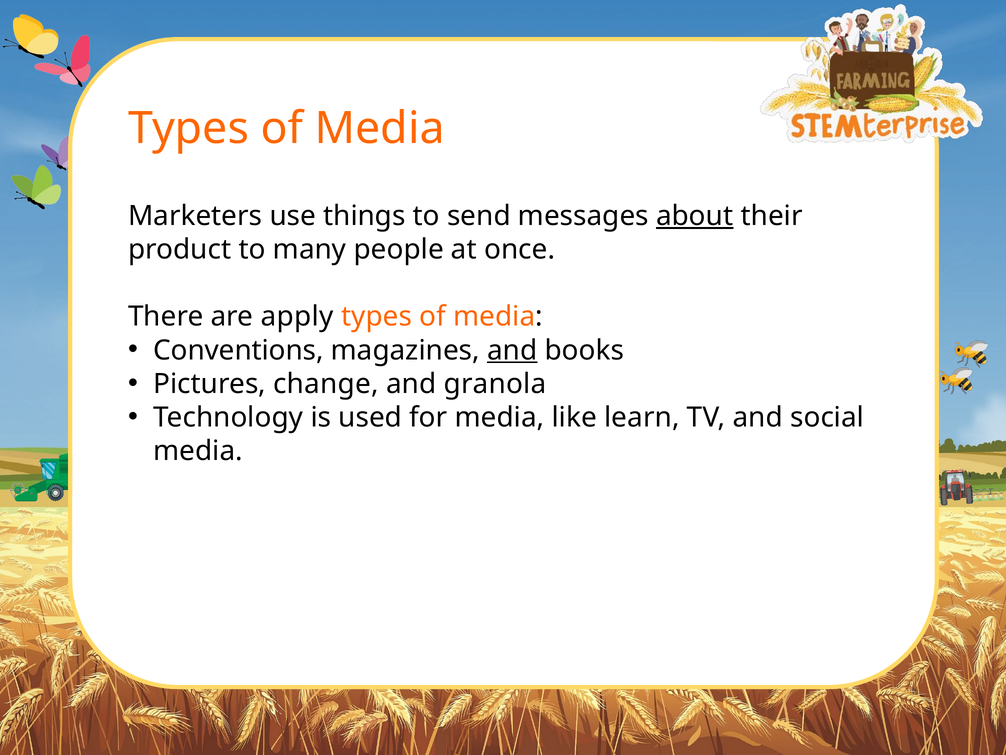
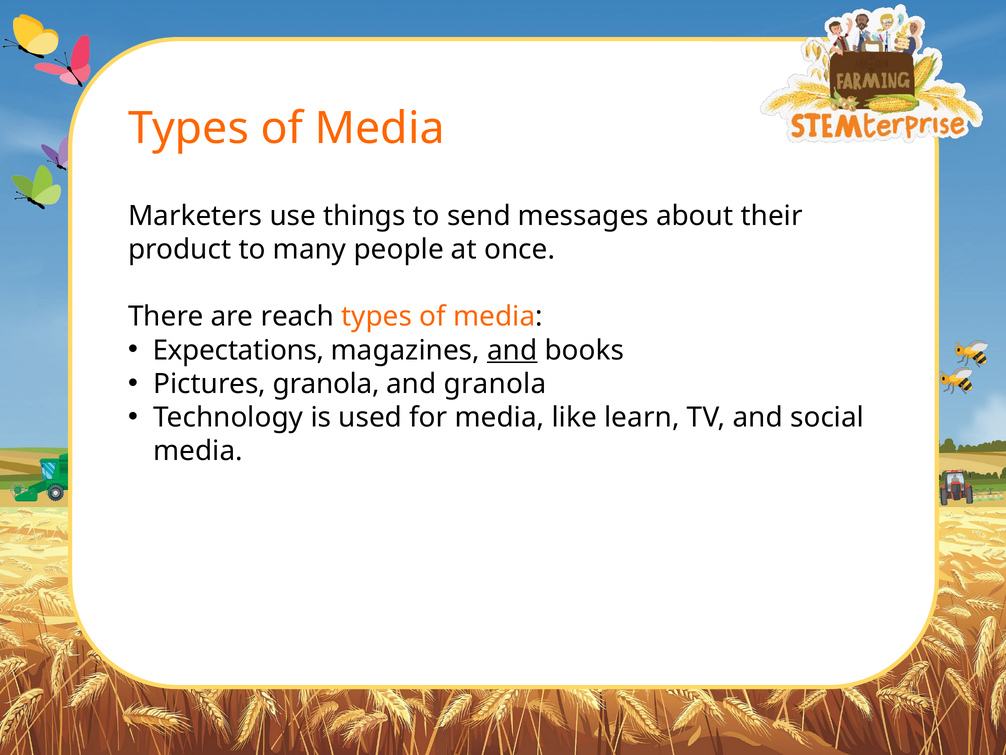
about underline: present -> none
apply: apply -> reach
Conventions: Conventions -> Expectations
Pictures change: change -> granola
